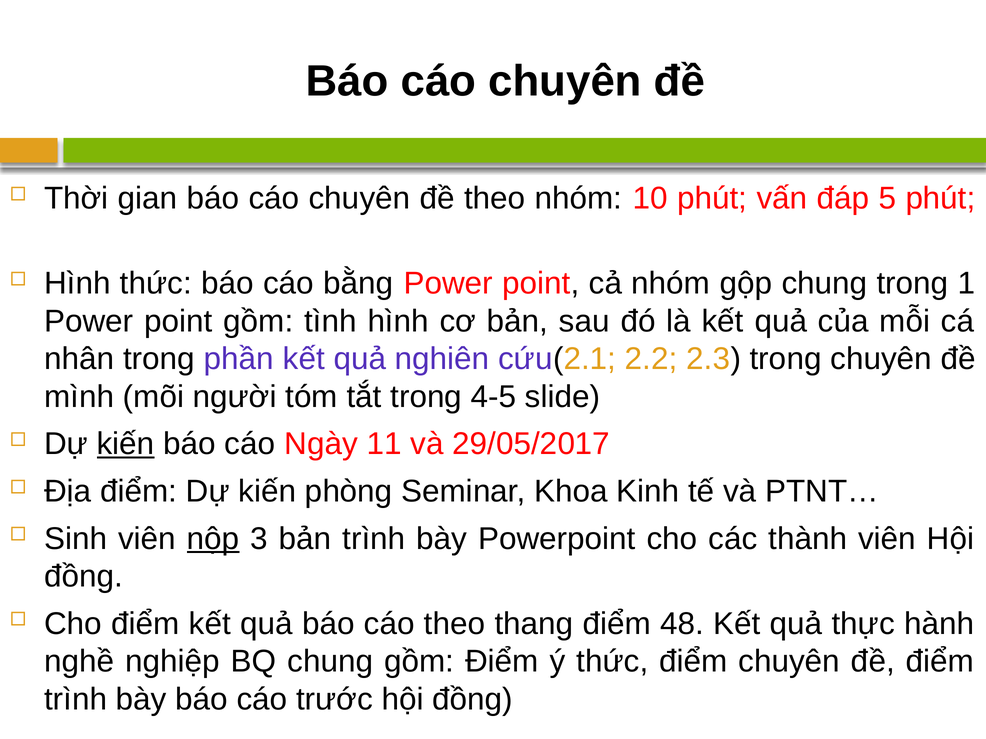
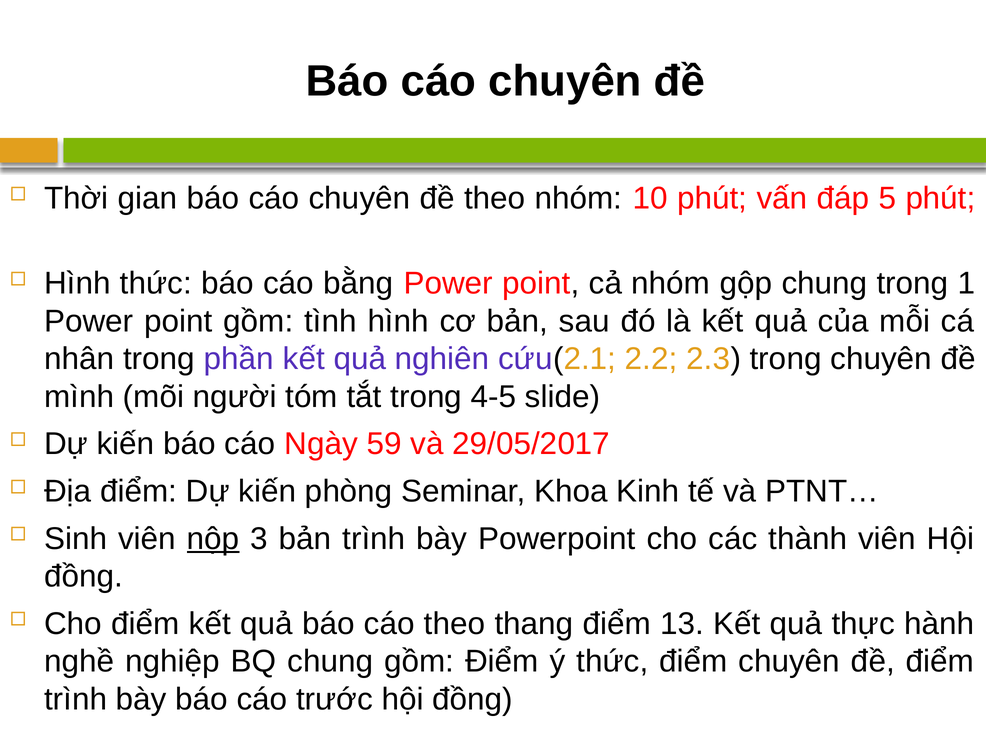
kiến at (126, 444) underline: present -> none
11: 11 -> 59
48: 48 -> 13
